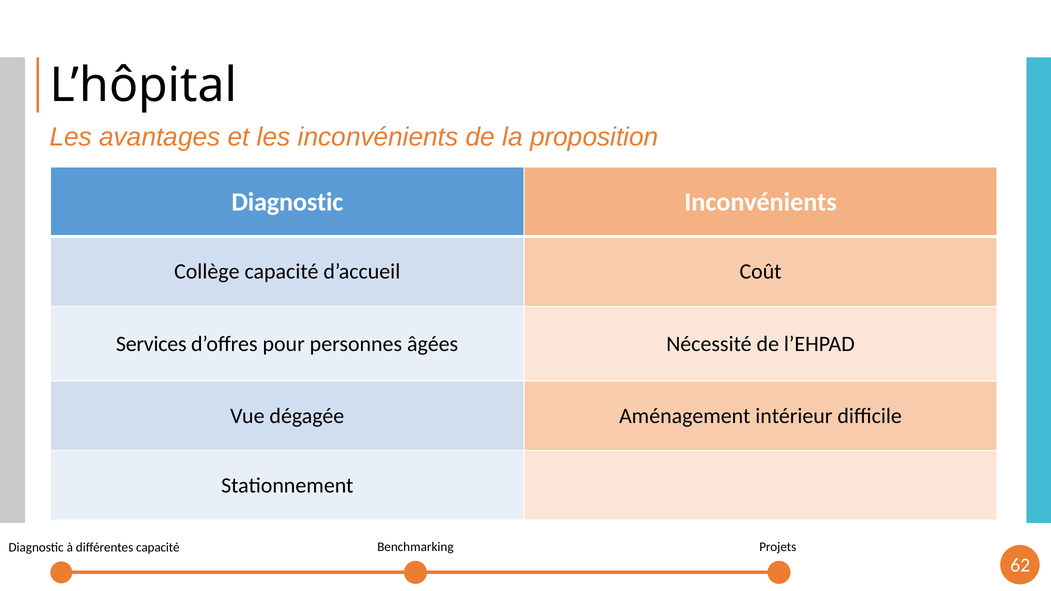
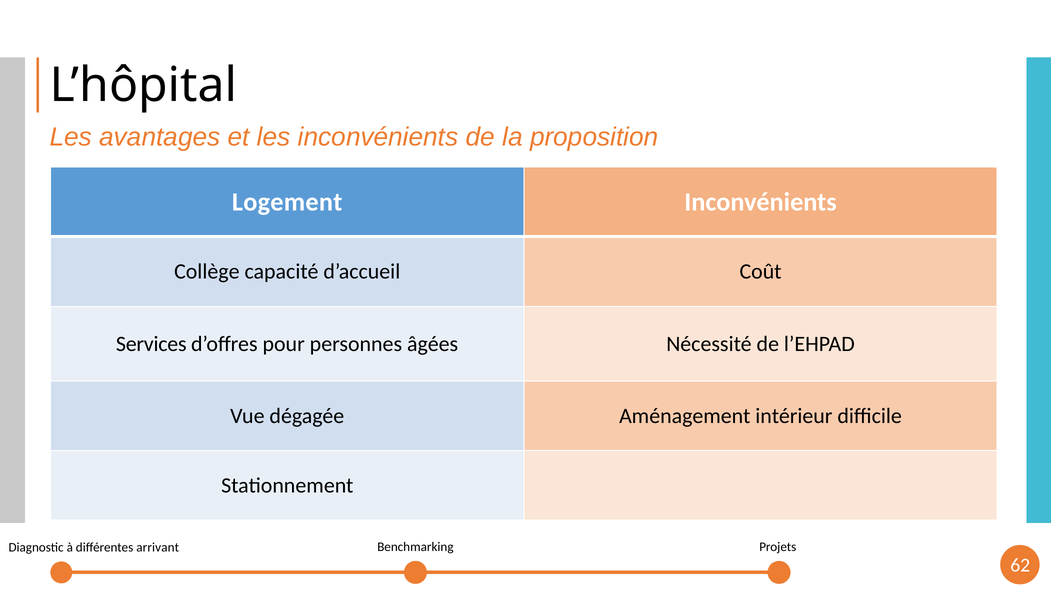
Diagnostic at (287, 202): Diagnostic -> Logement
différentes capacité: capacité -> arrivant
